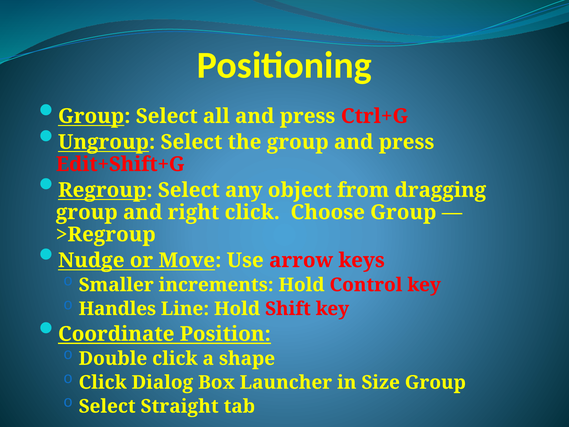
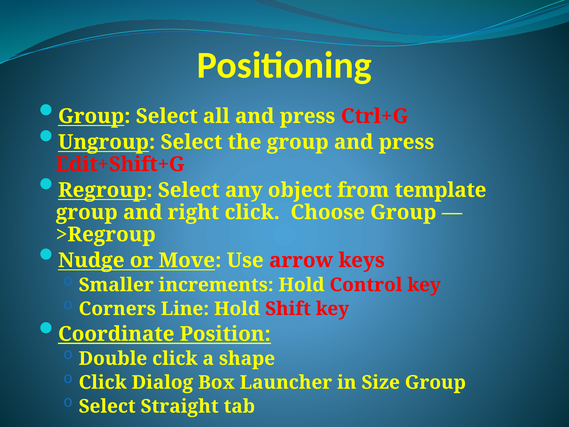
dragging: dragging -> template
Handles: Handles -> Corners
